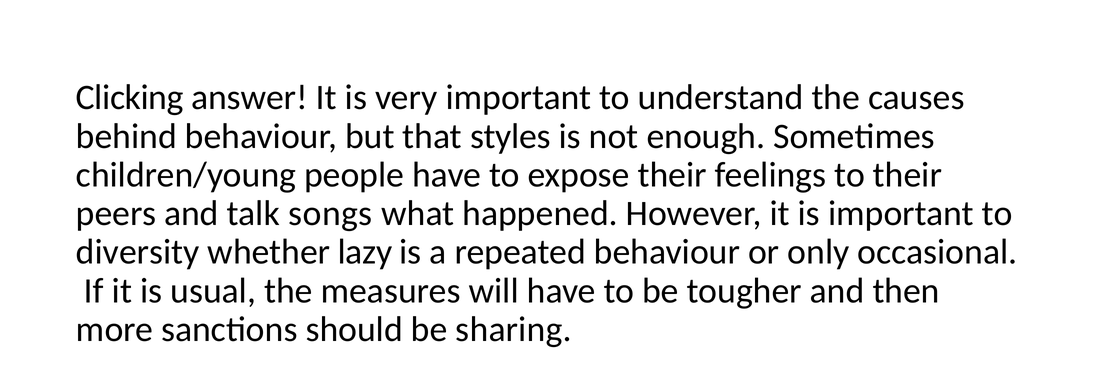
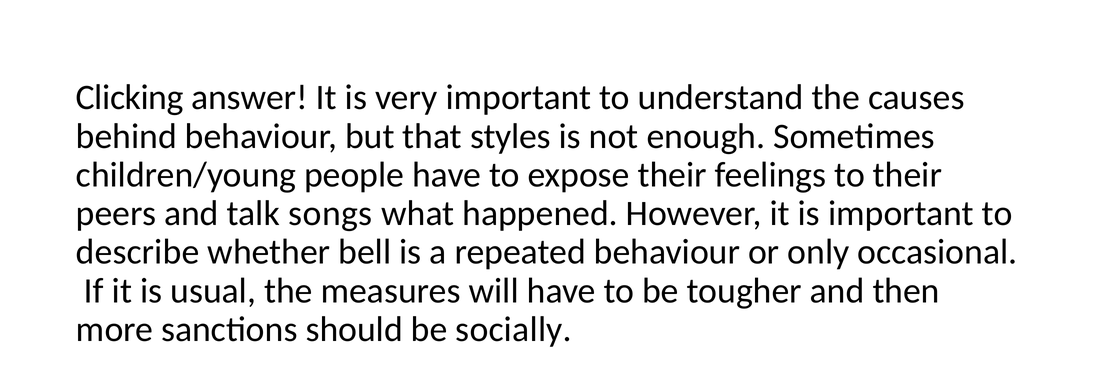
diversity: diversity -> describe
lazy: lazy -> bell
sharing: sharing -> socially
